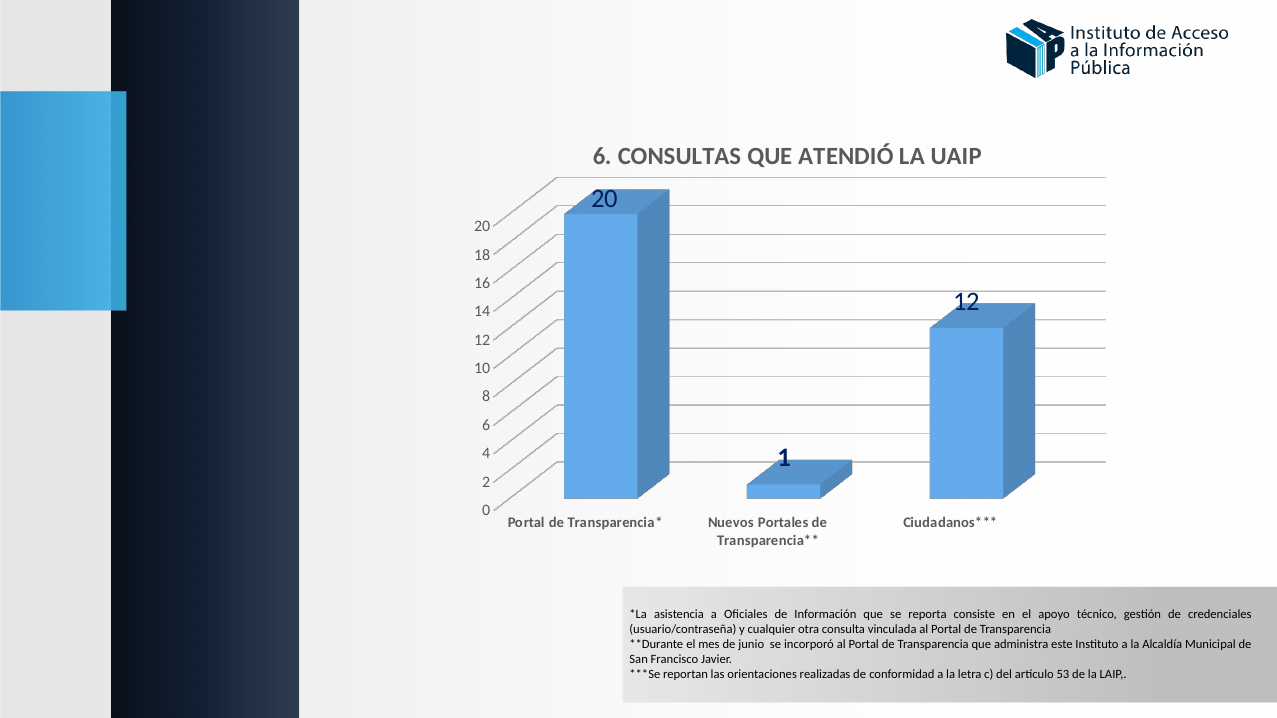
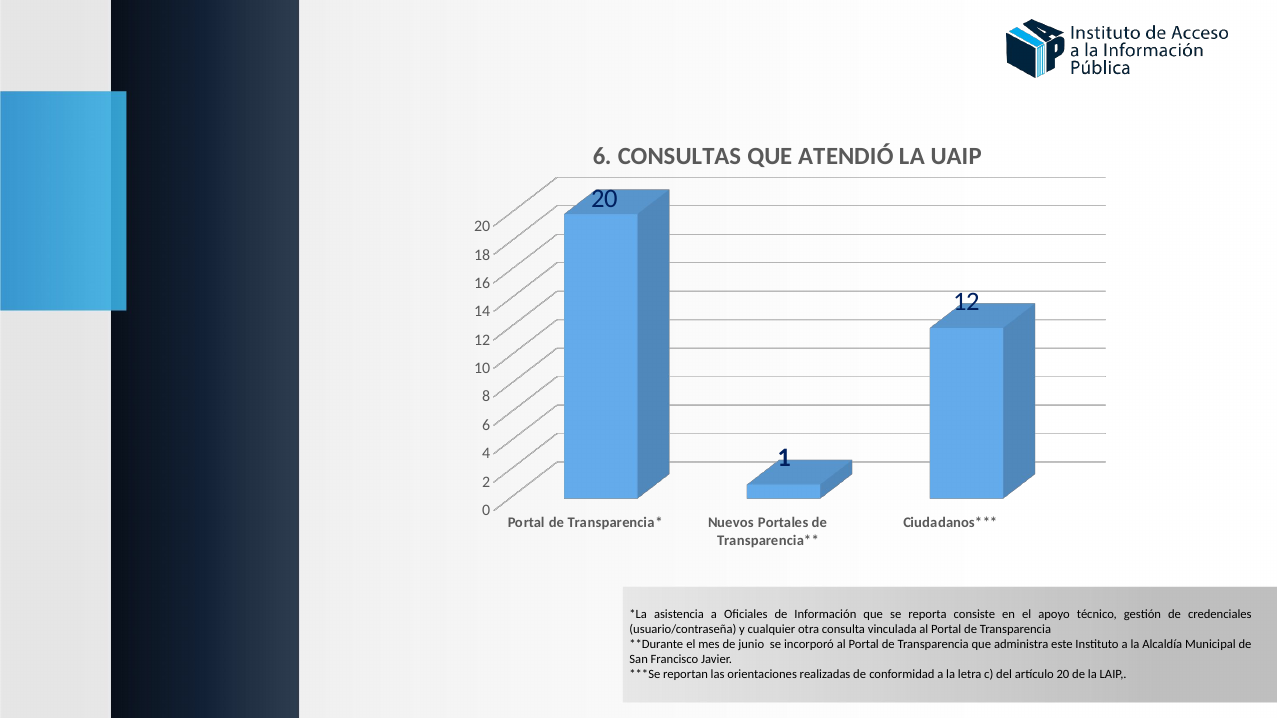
artículo 53: 53 -> 20
